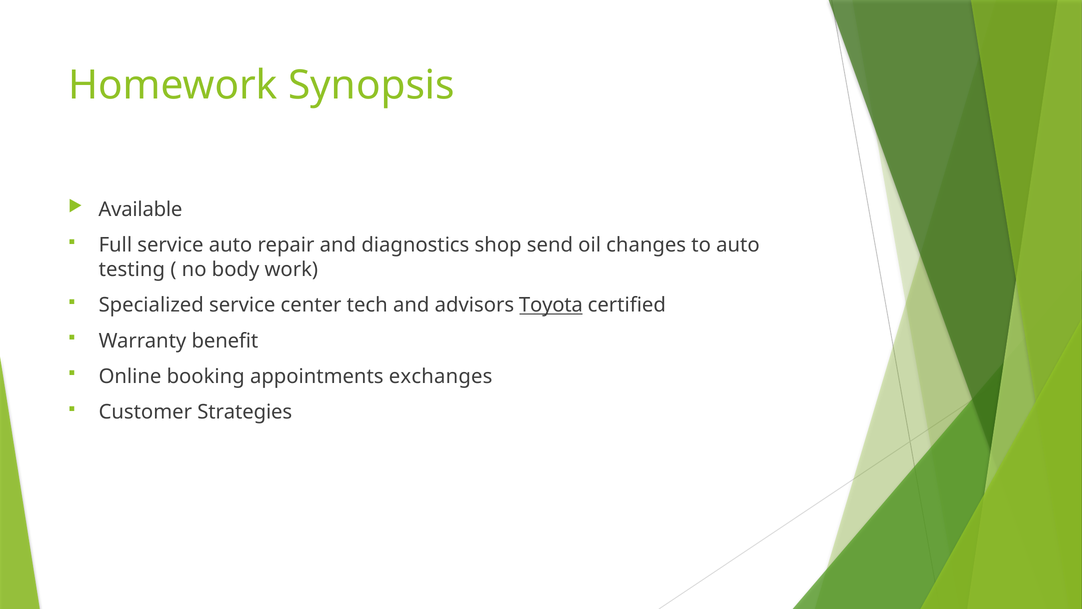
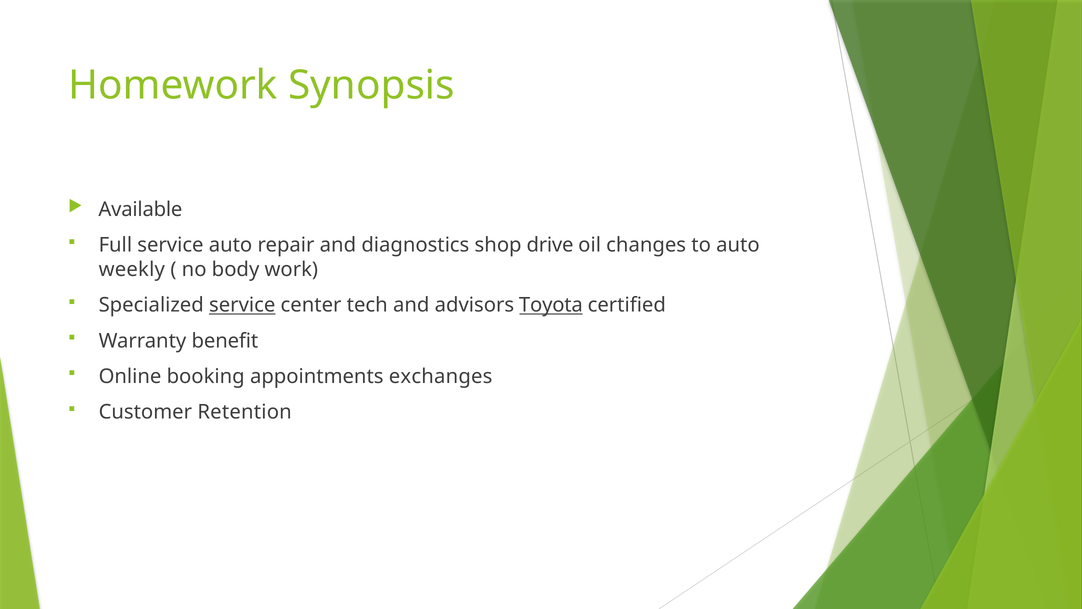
send: send -> drive
testing: testing -> weekly
service at (242, 305) underline: none -> present
Strategies: Strategies -> Retention
